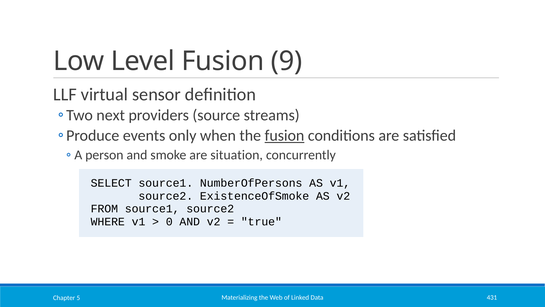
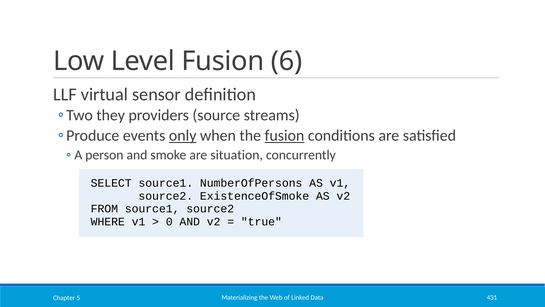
9: 9 -> 6
next: next -> they
only underline: none -> present
